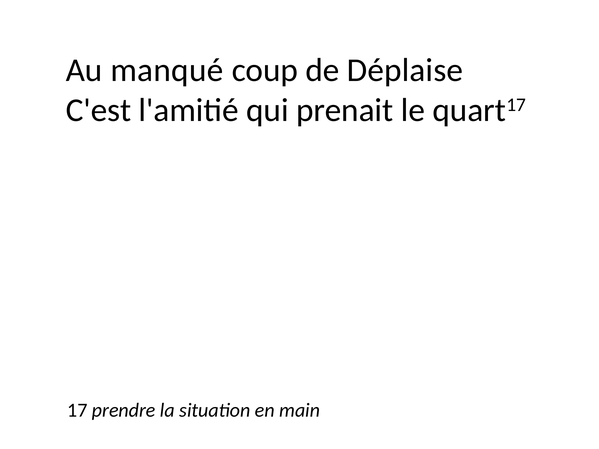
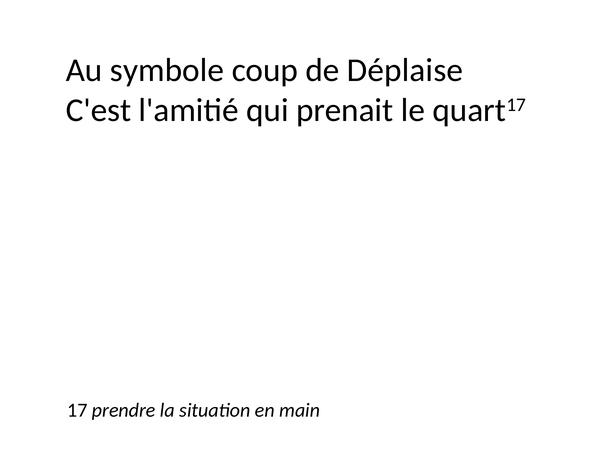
manqué: manqué -> symbole
